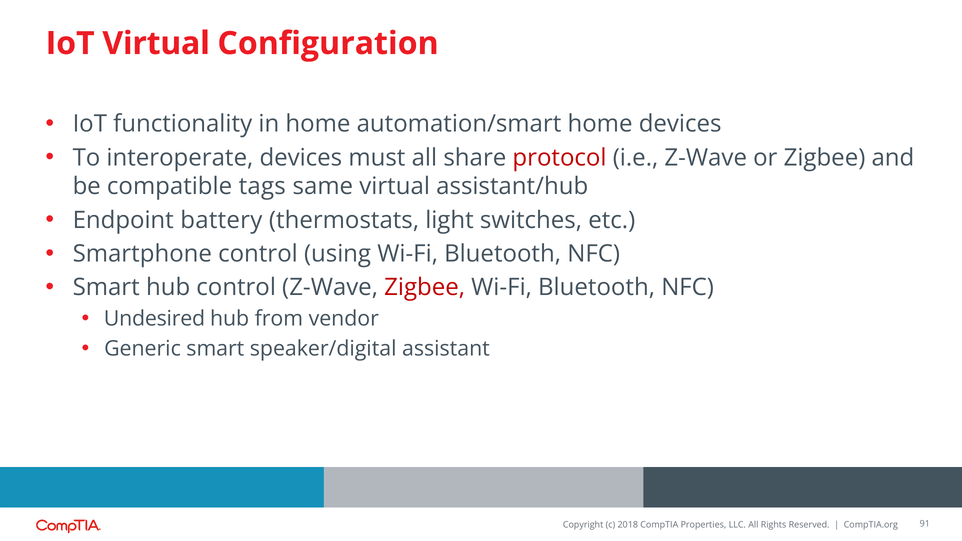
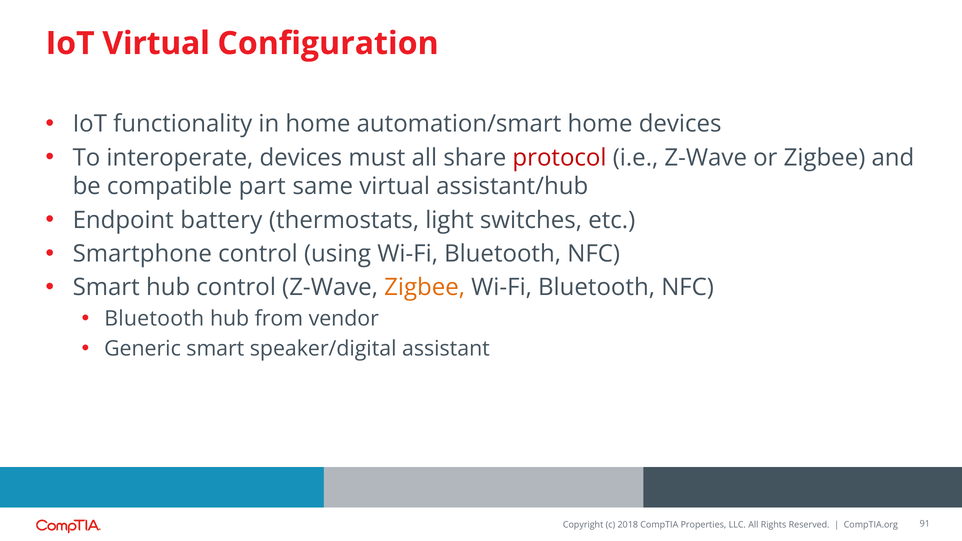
tags: tags -> part
Zigbee at (425, 288) colour: red -> orange
Undesired at (154, 319): Undesired -> Bluetooth
